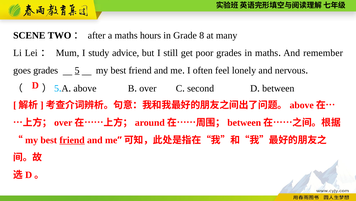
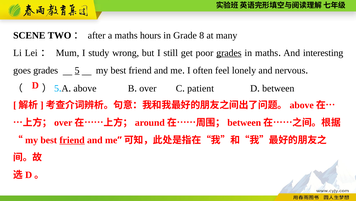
advice: advice -> wrong
grades at (229, 53) underline: none -> present
remember: remember -> interesting
second: second -> patient
